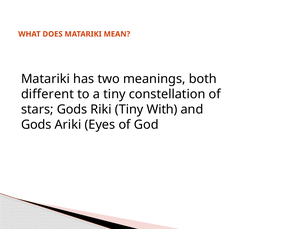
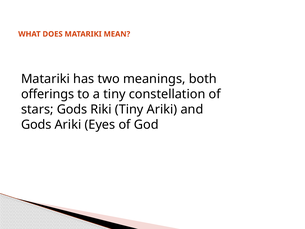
different: different -> offerings
Tiny With: With -> Ariki
